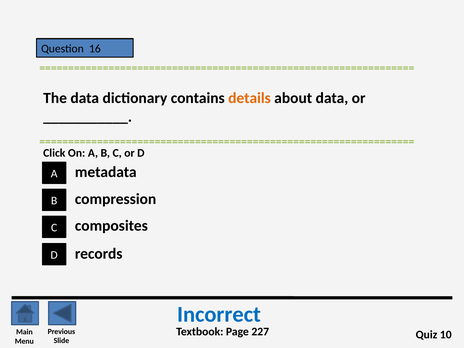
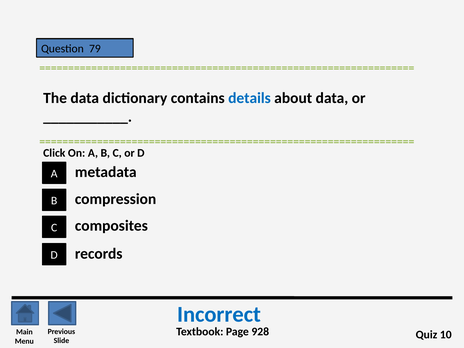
16: 16 -> 79
details colour: orange -> blue
227: 227 -> 928
